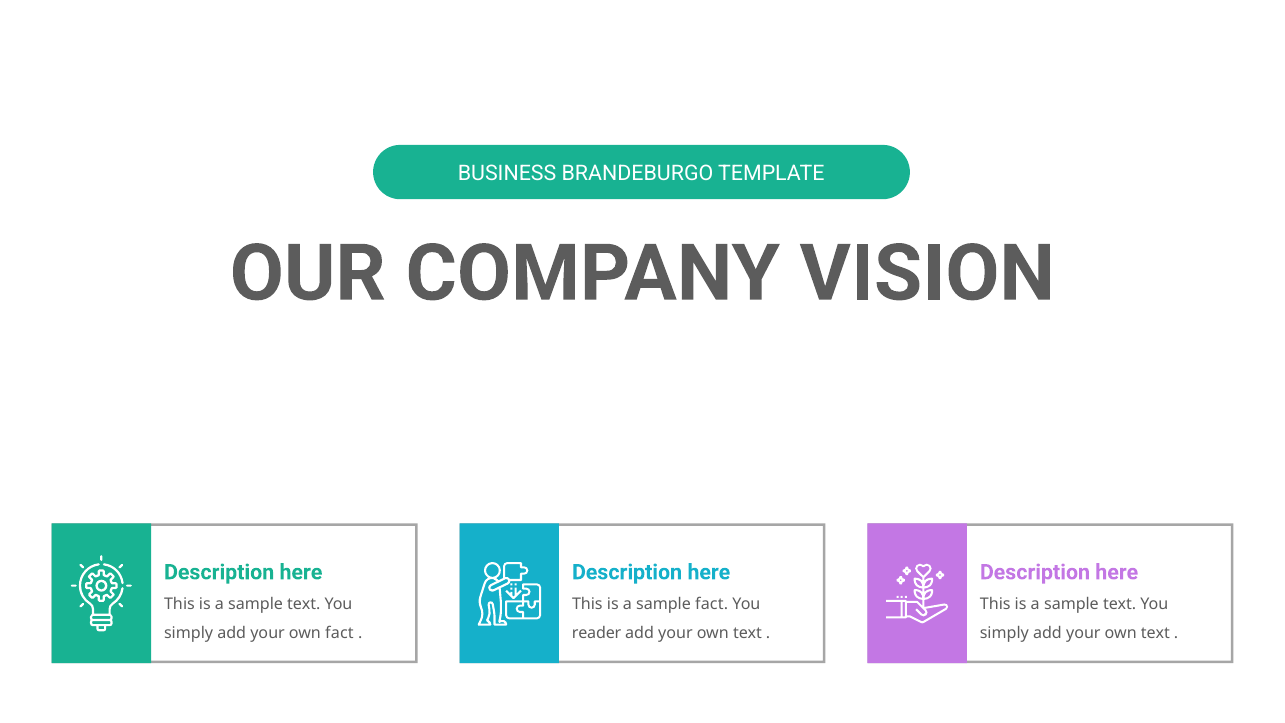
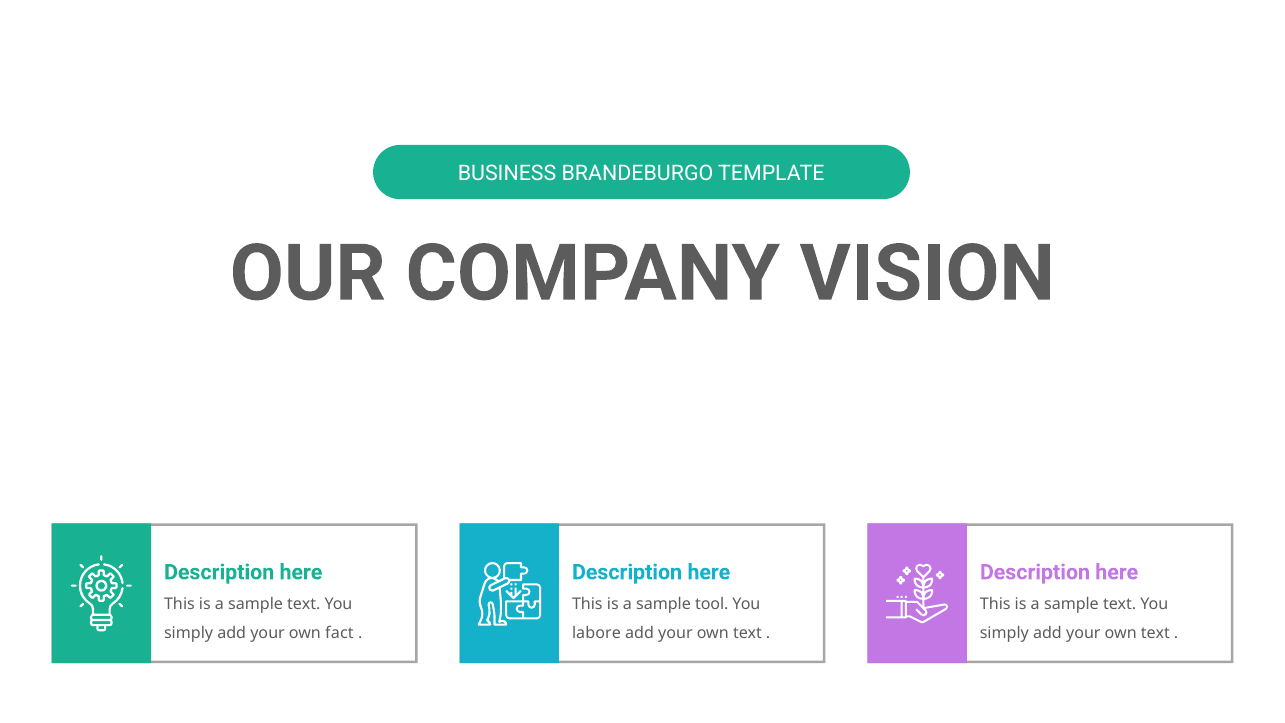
sample fact: fact -> tool
reader: reader -> labore
